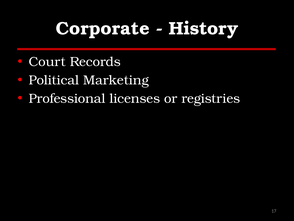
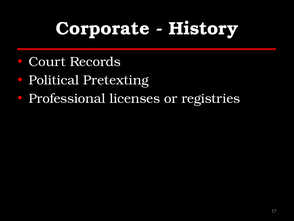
Marketing: Marketing -> Pretexting
